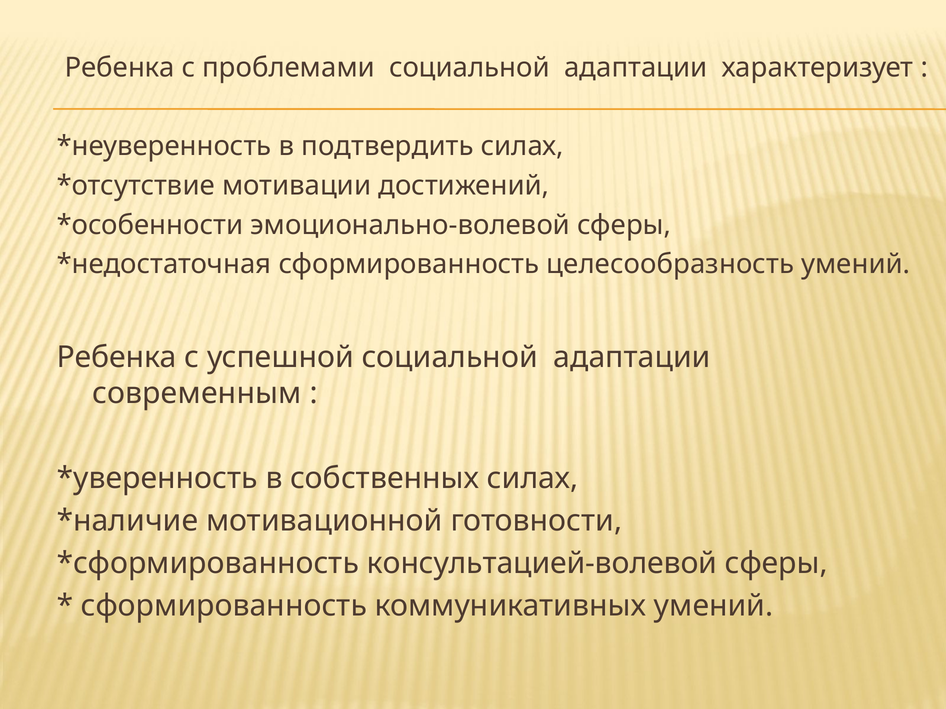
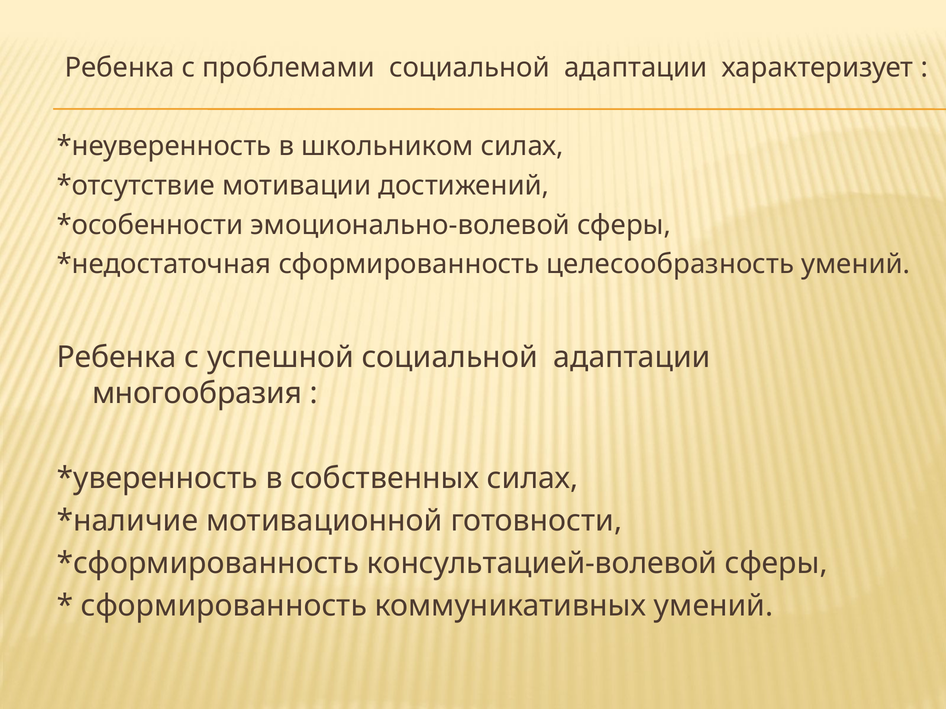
подтвердить: подтвердить -> школьником
современным: современным -> многообразия
